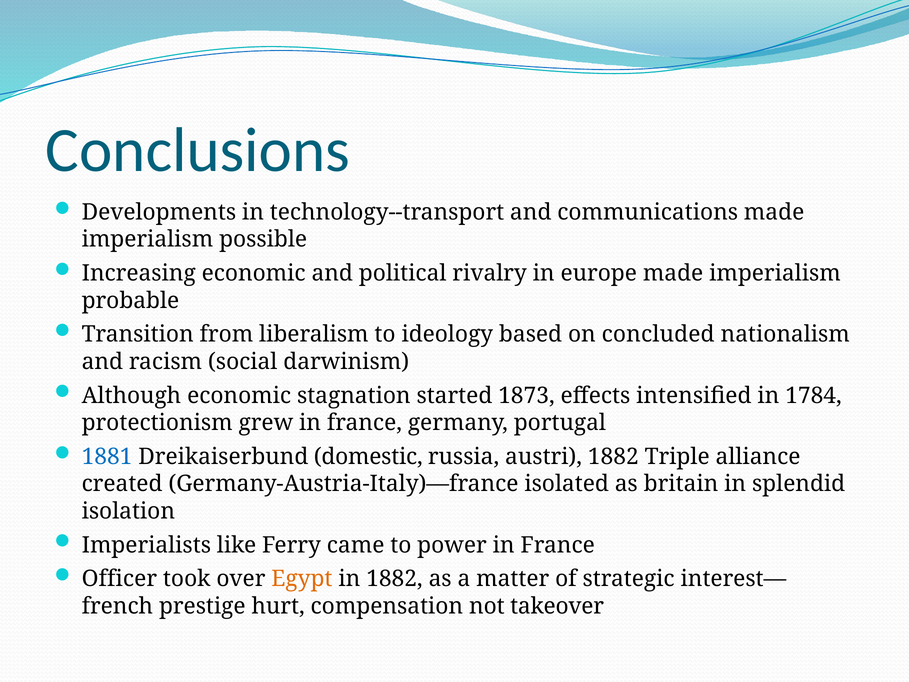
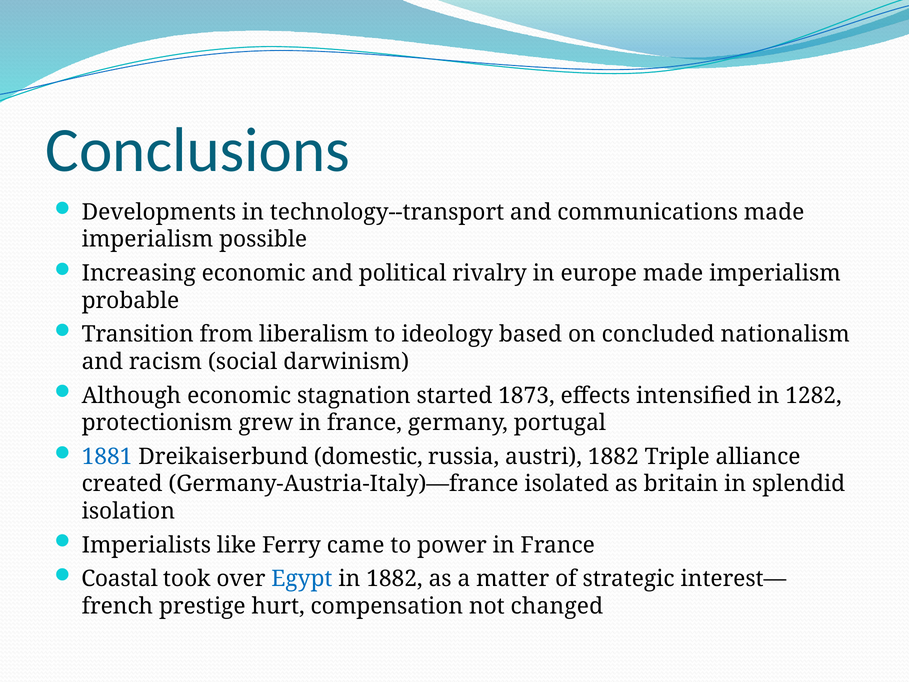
1784: 1784 -> 1282
Officer: Officer -> Coastal
Egypt colour: orange -> blue
takeover: takeover -> changed
